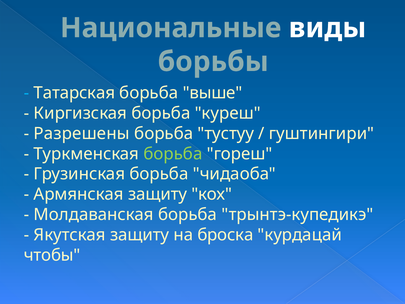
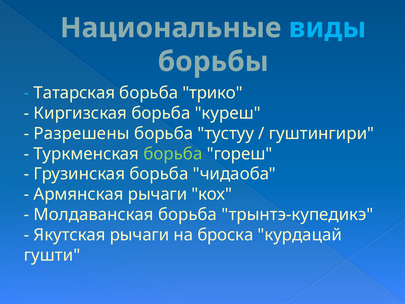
виды colour: white -> light blue
выше: выше -> трико
Армянская защиту: защиту -> рычаги
Якутская защиту: защиту -> рычаги
чтобы: чтобы -> гушти
